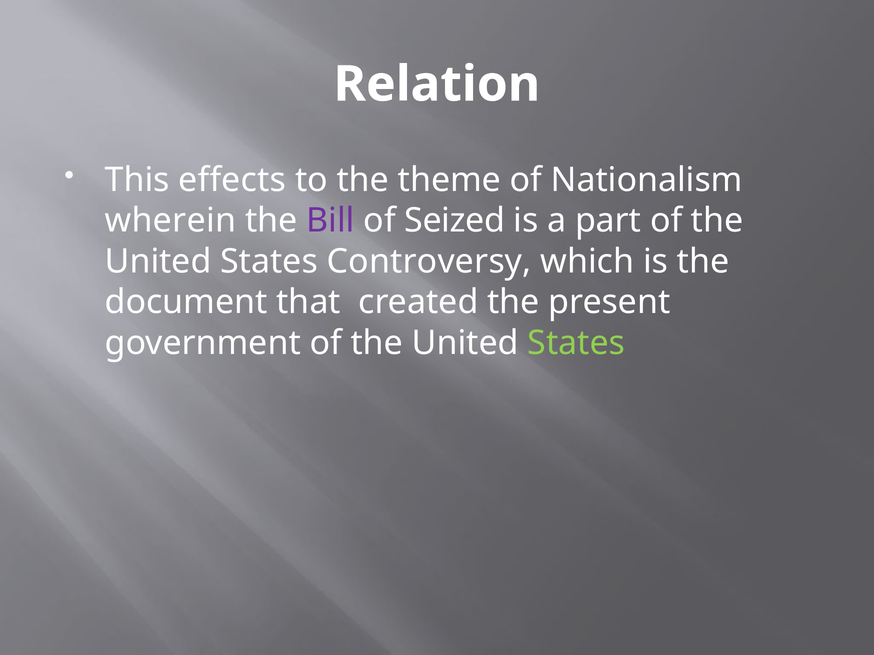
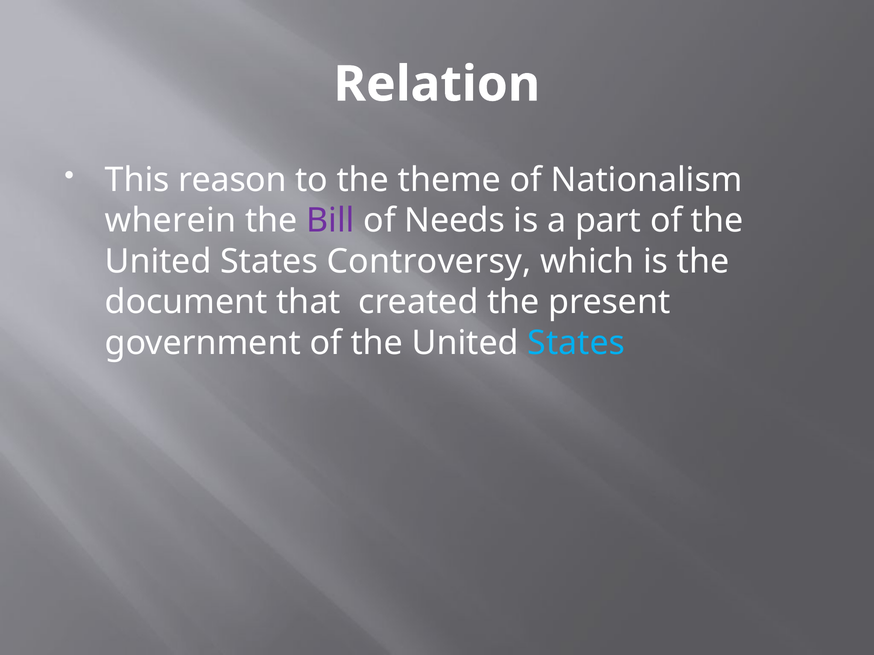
effects: effects -> reason
Seized: Seized -> Needs
States at (576, 343) colour: light green -> light blue
